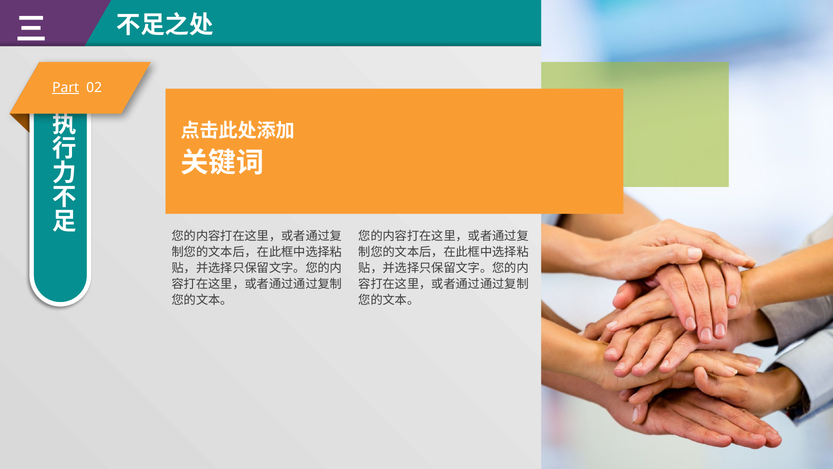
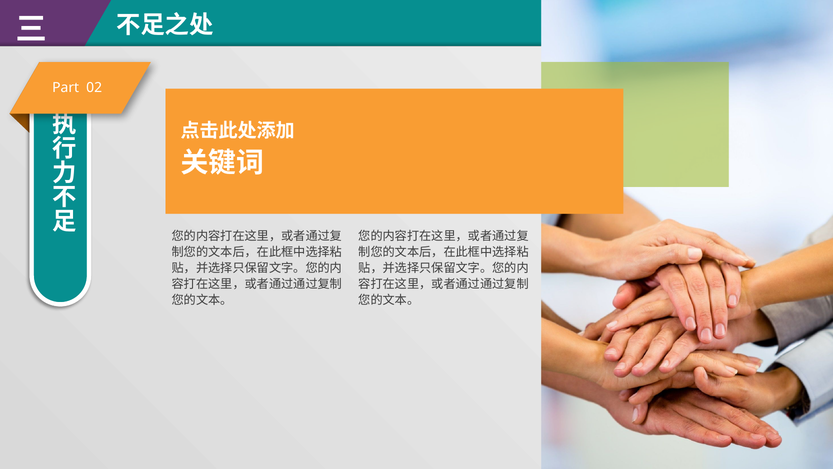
Part underline: present -> none
